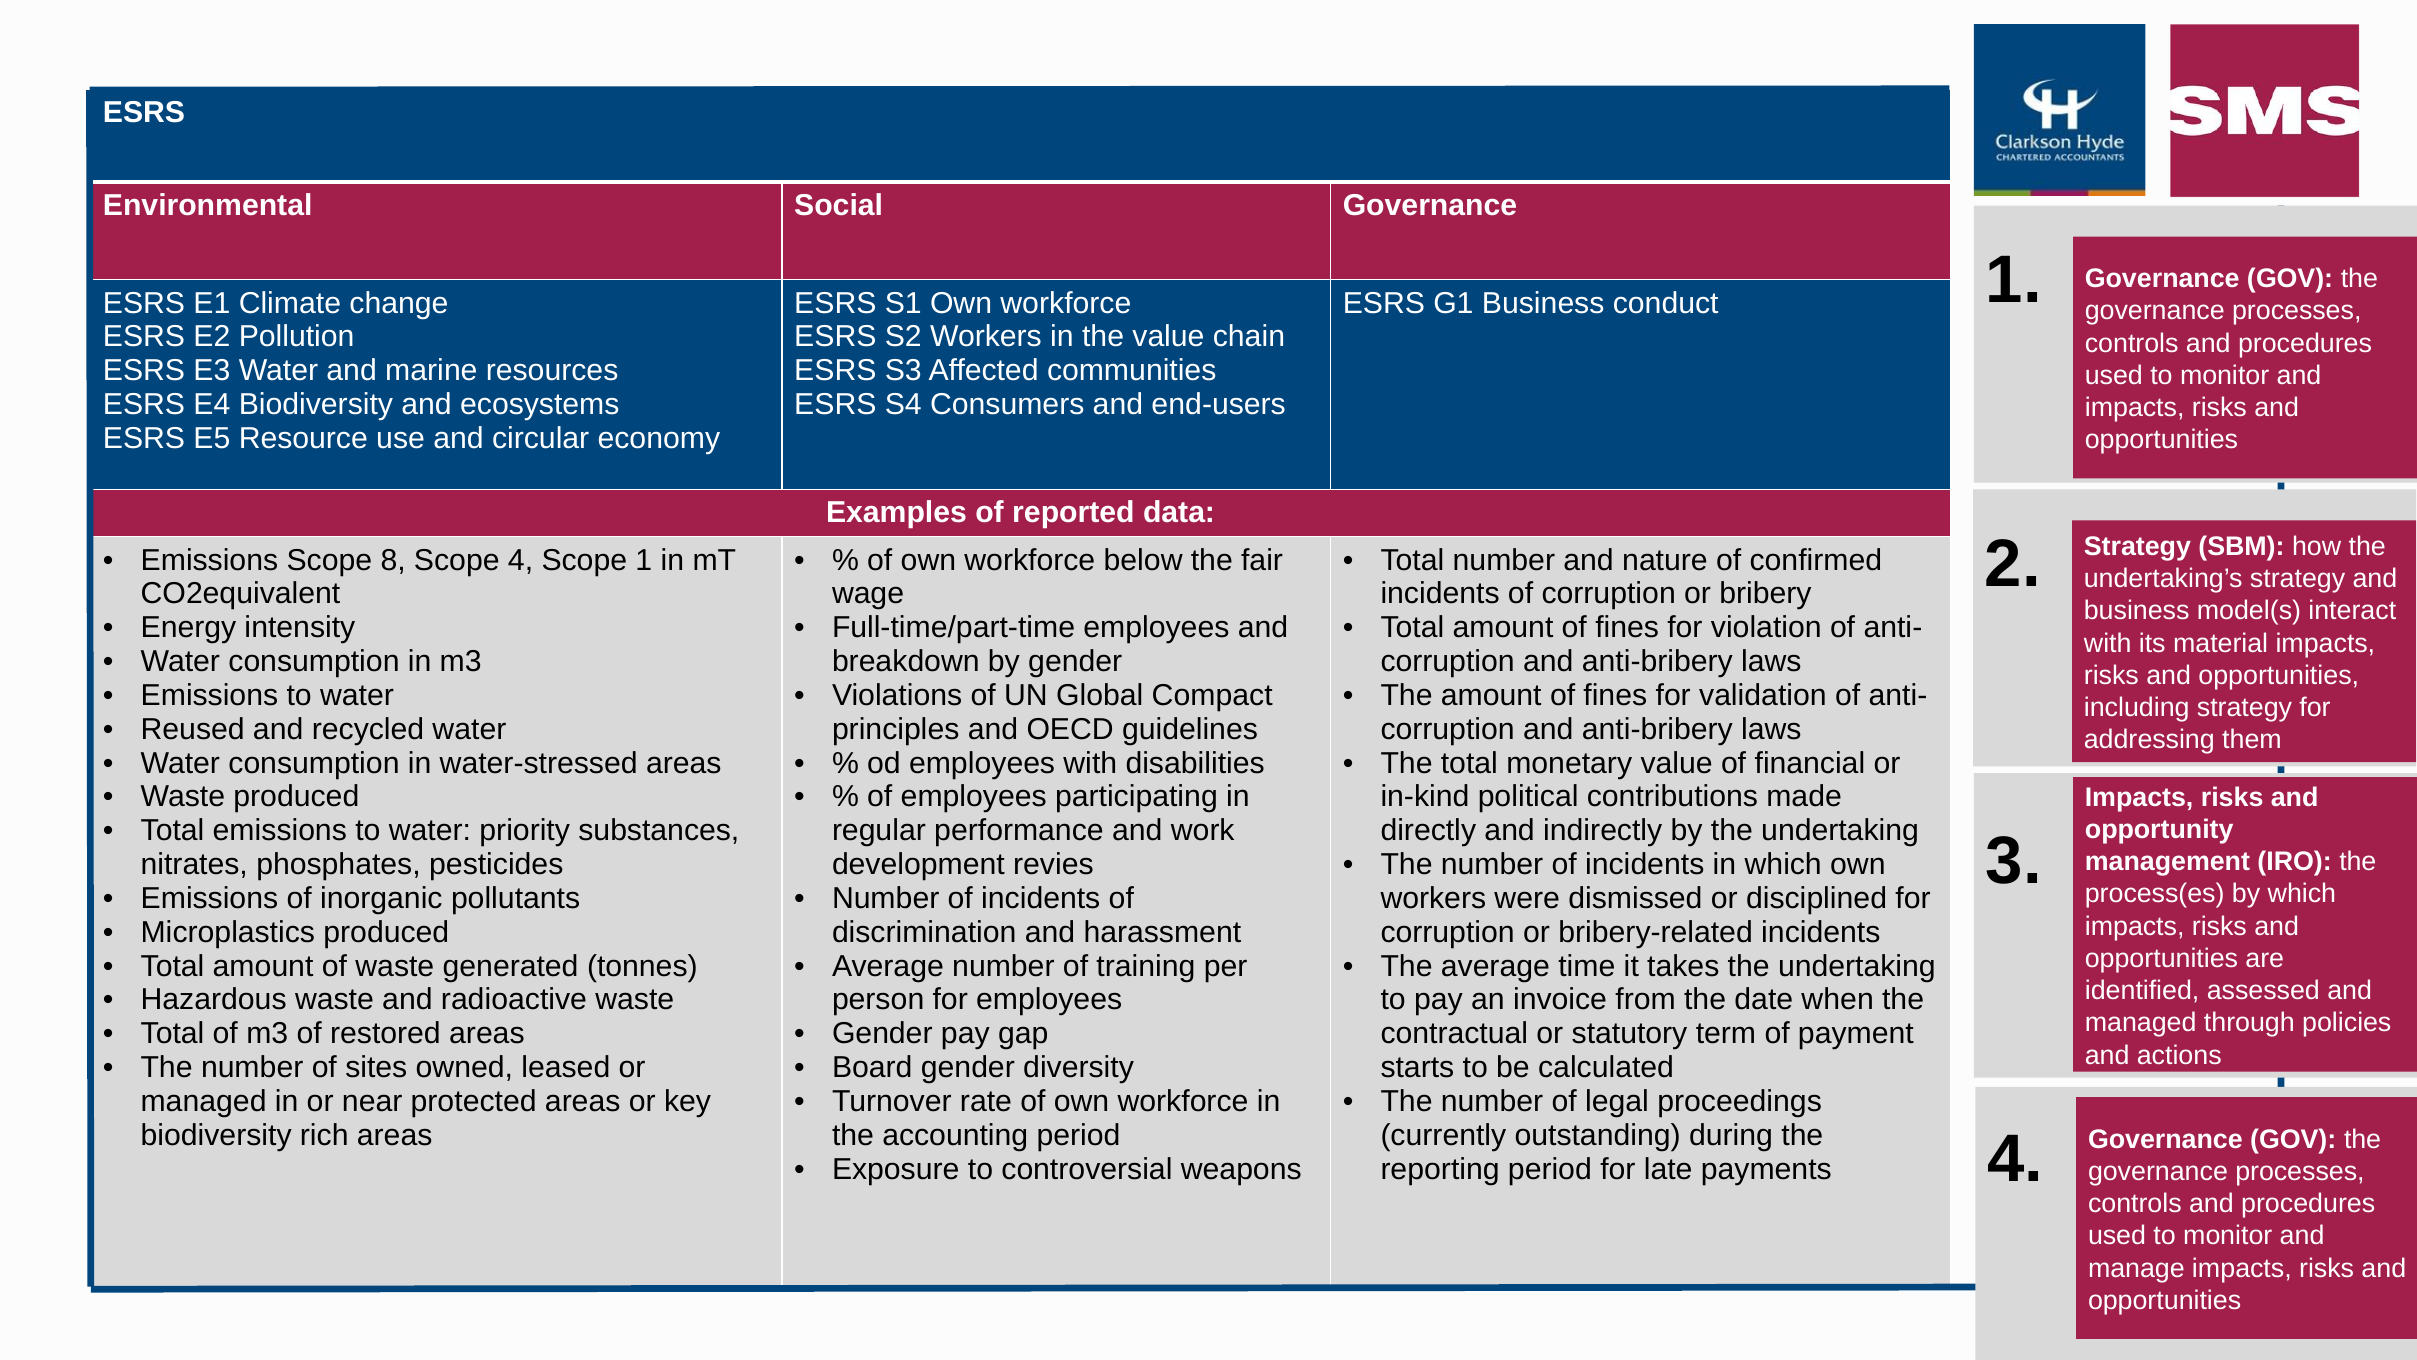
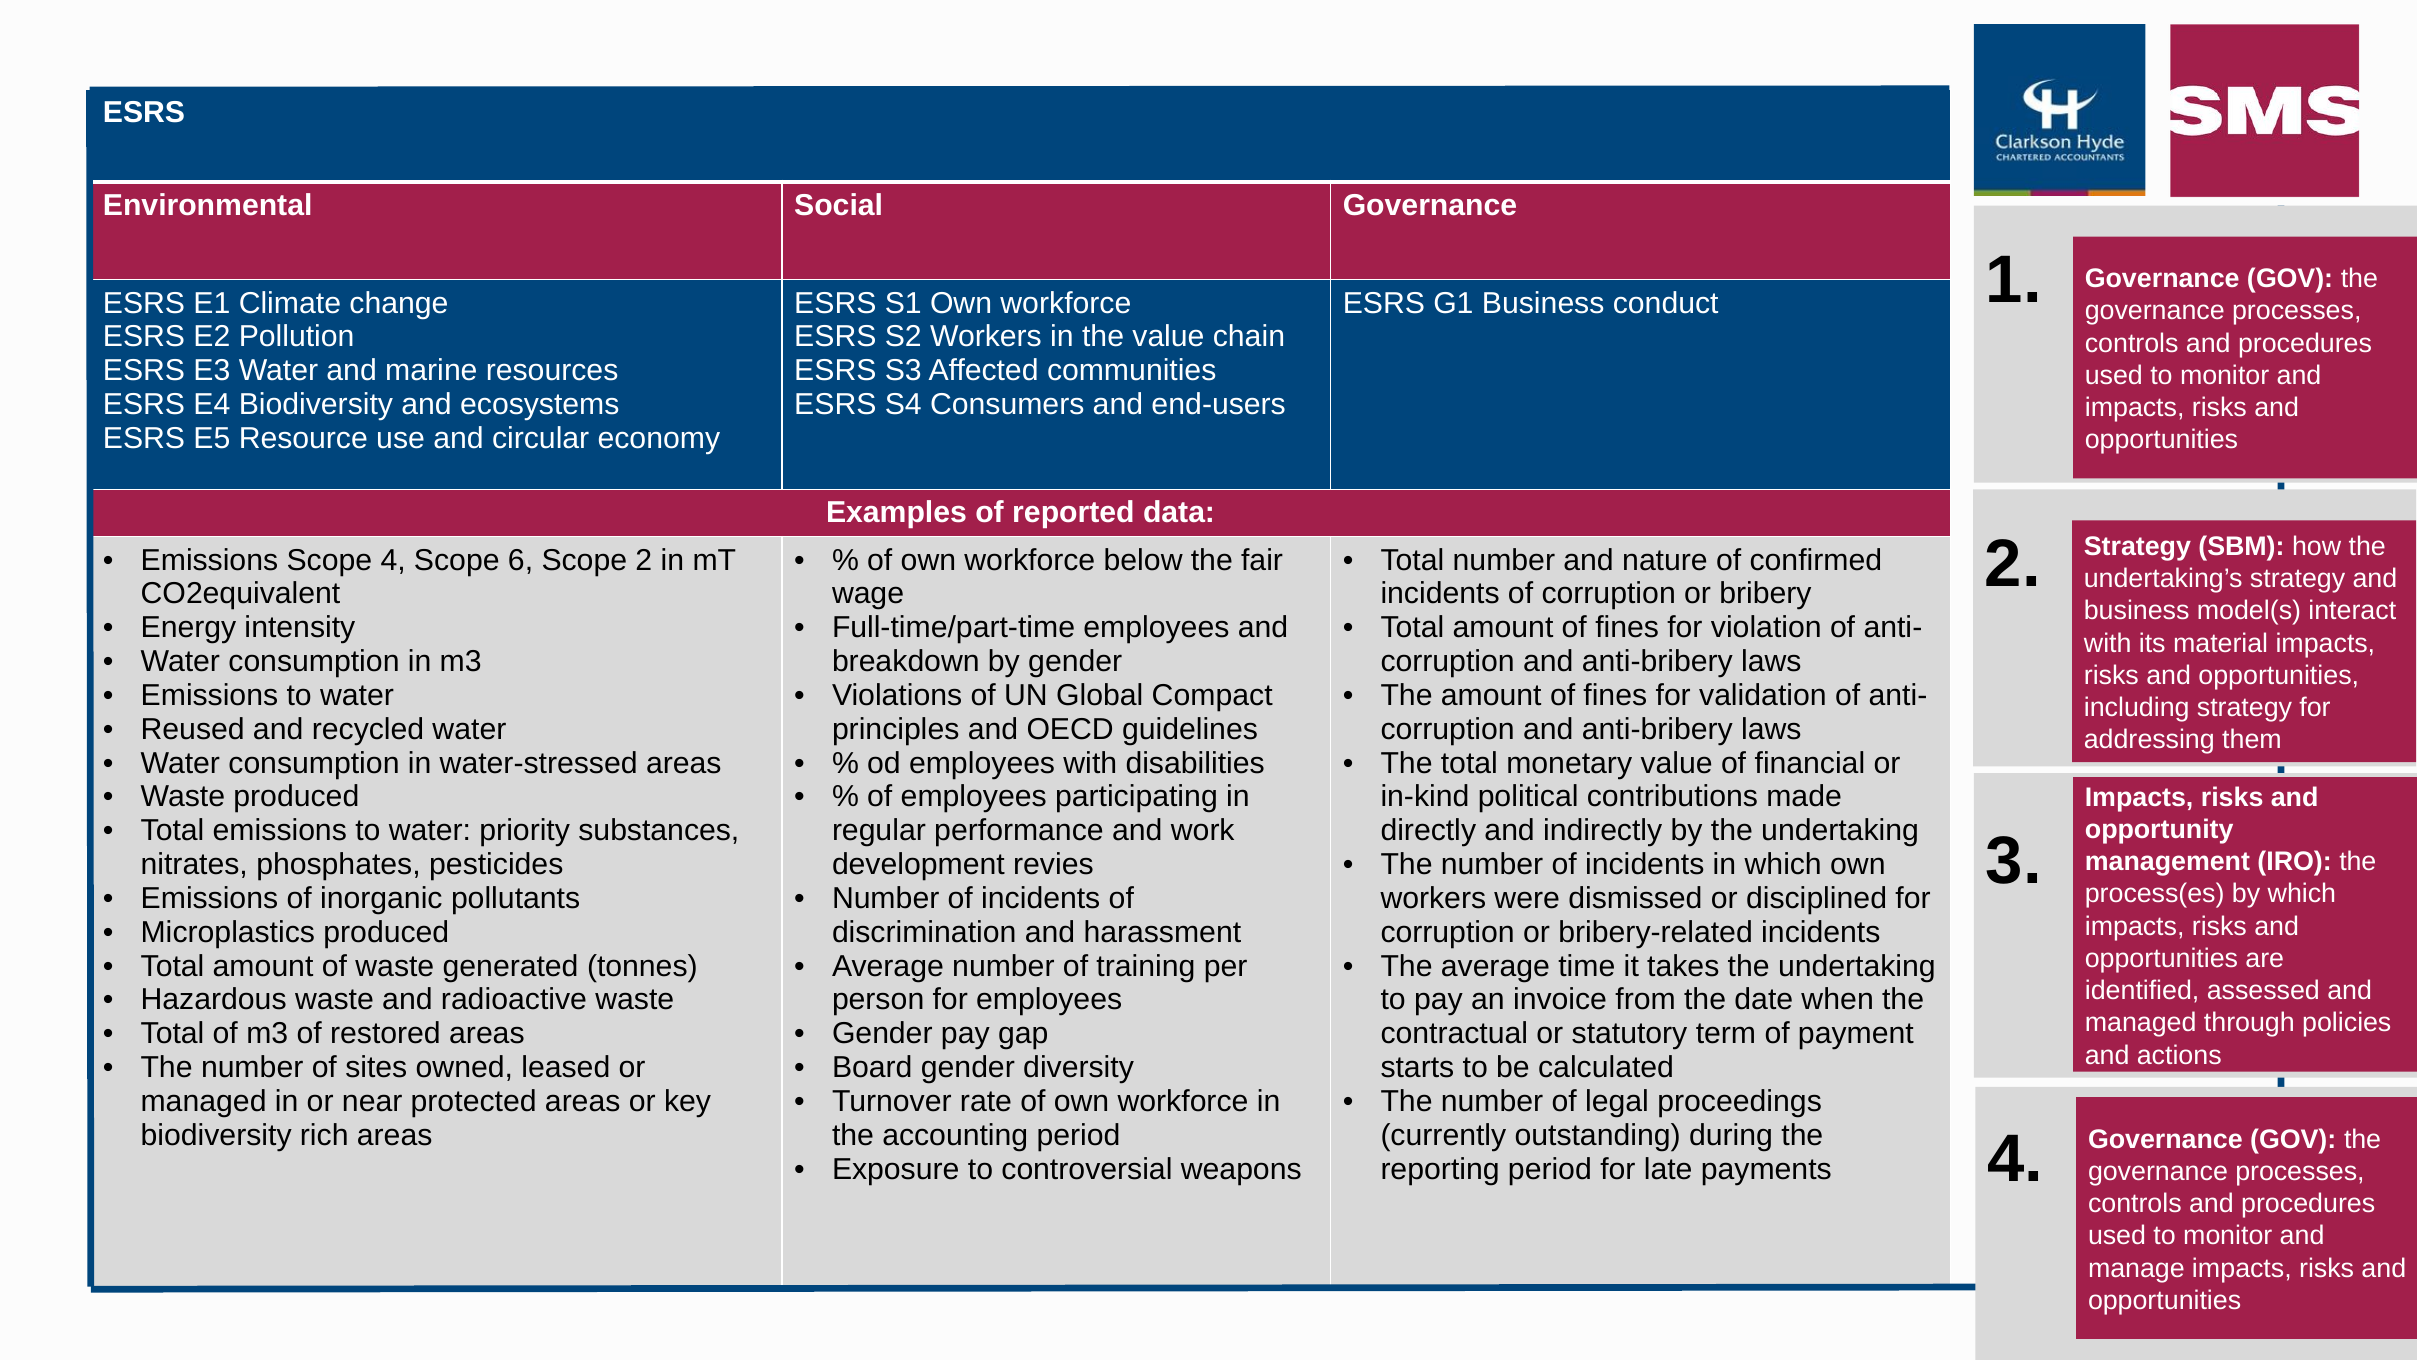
Scope 8: 8 -> 4
Scope 4: 4 -> 6
Scope 1: 1 -> 2
